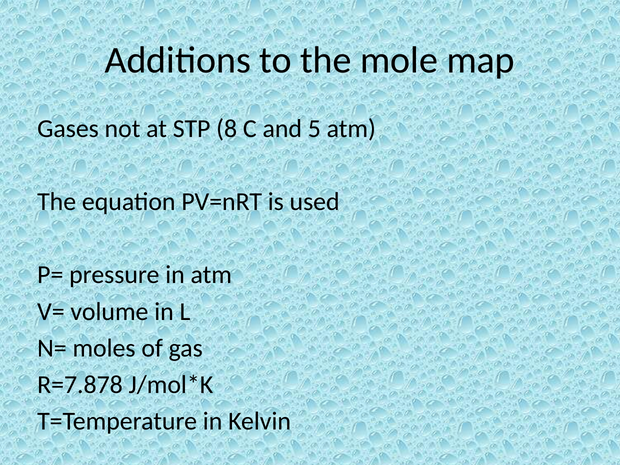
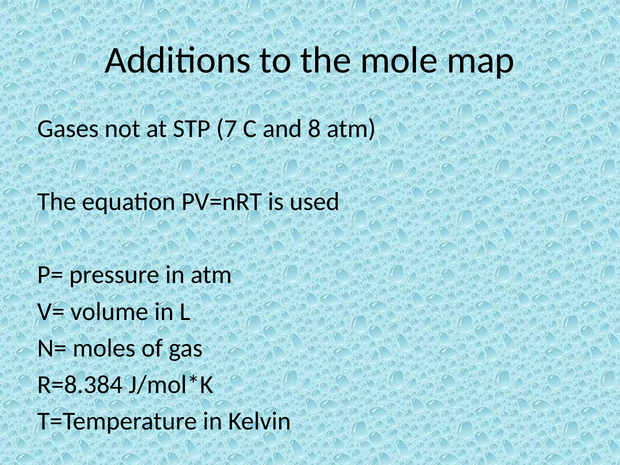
8: 8 -> 7
5: 5 -> 8
R=7.878: R=7.878 -> R=8.384
